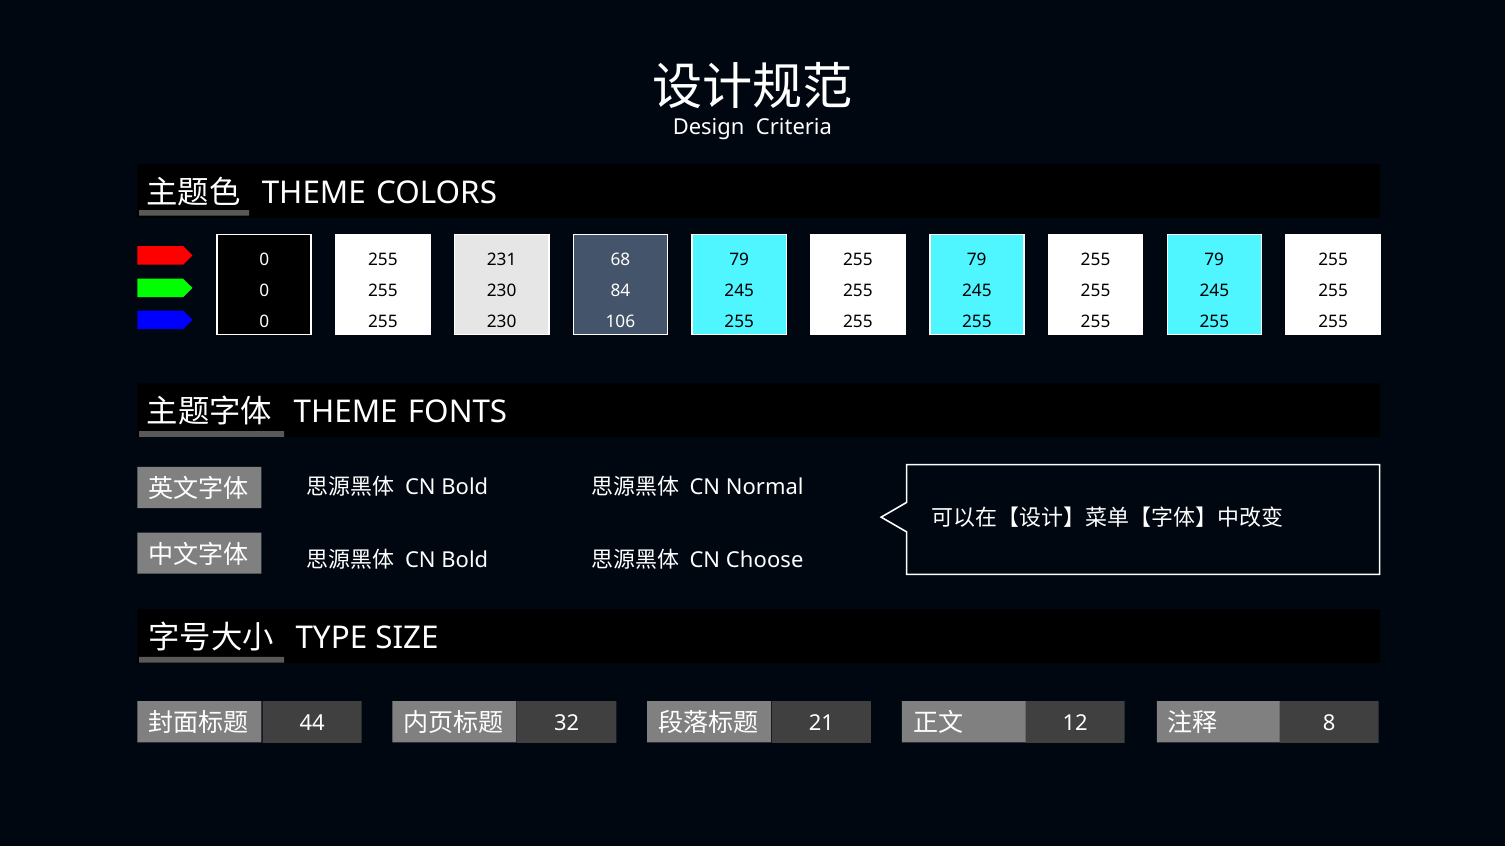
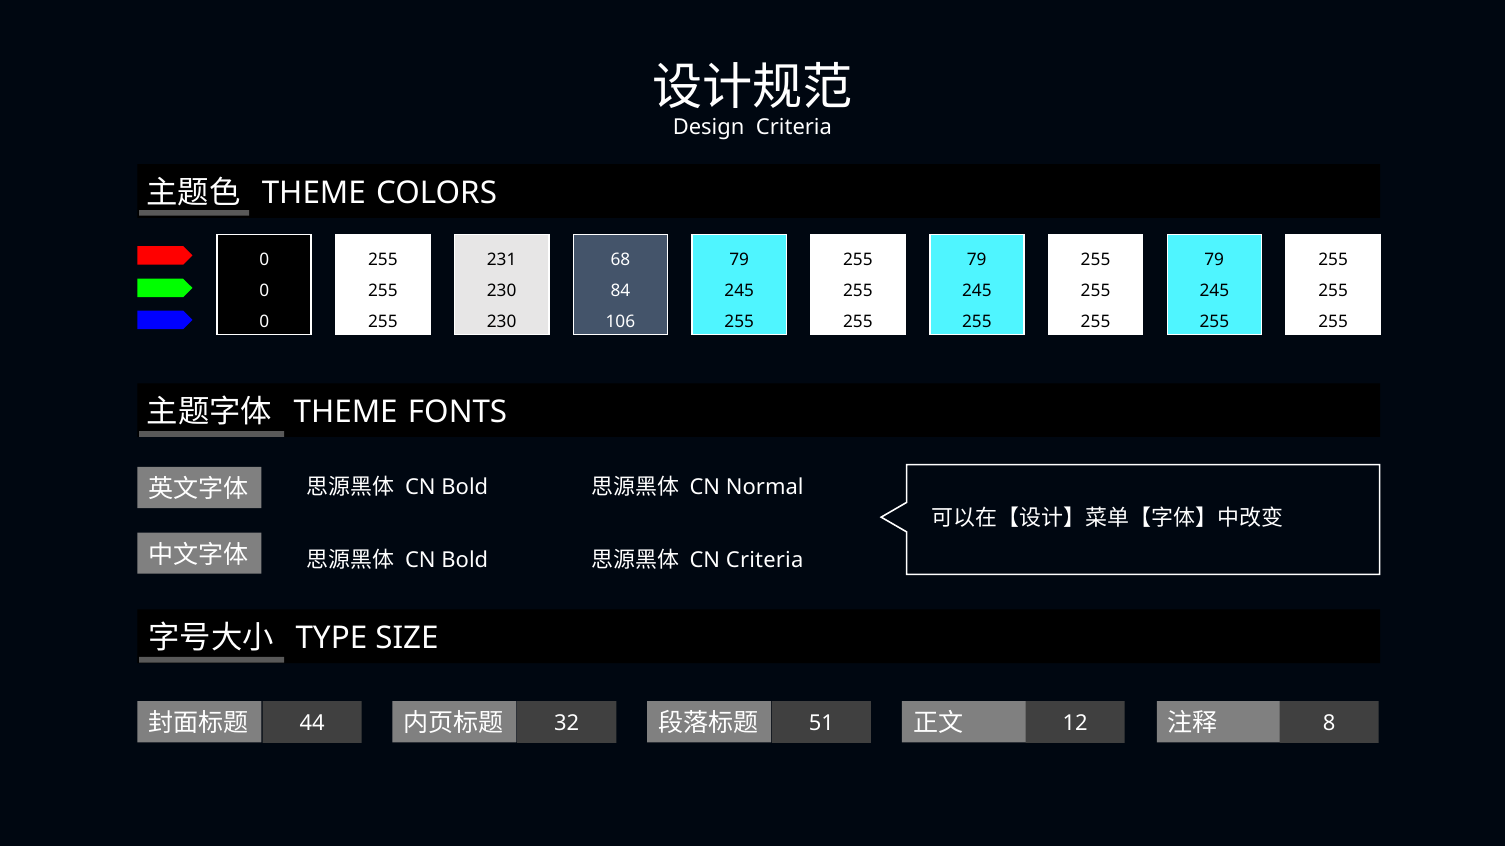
CN Choose: Choose -> Criteria
21: 21 -> 51
